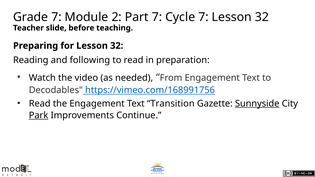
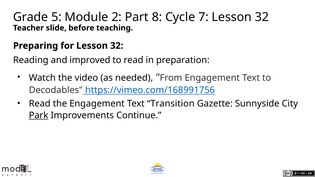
Grade 7: 7 -> 5
Part 7: 7 -> 8
following: following -> improved
Sunnyside underline: present -> none
